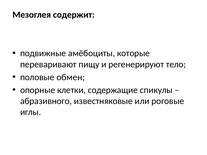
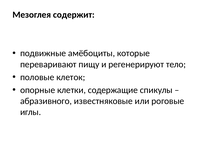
обмен: обмен -> клеток
